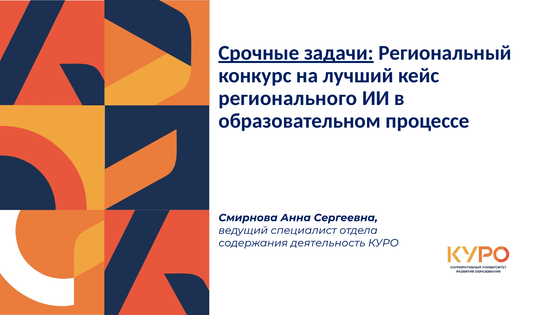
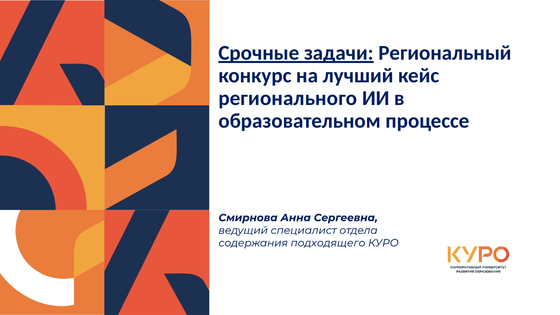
деятельность: деятельность -> подходящего
